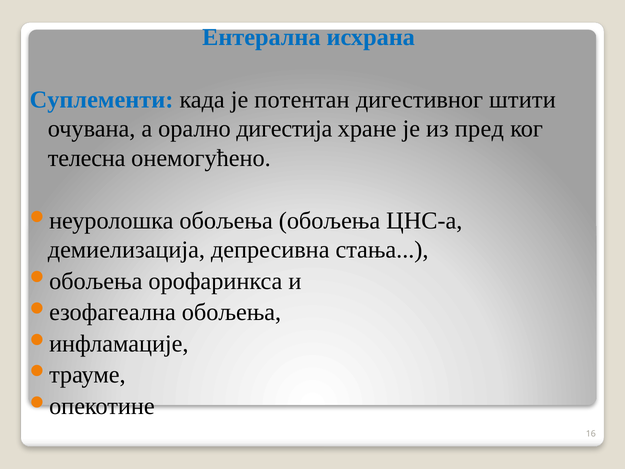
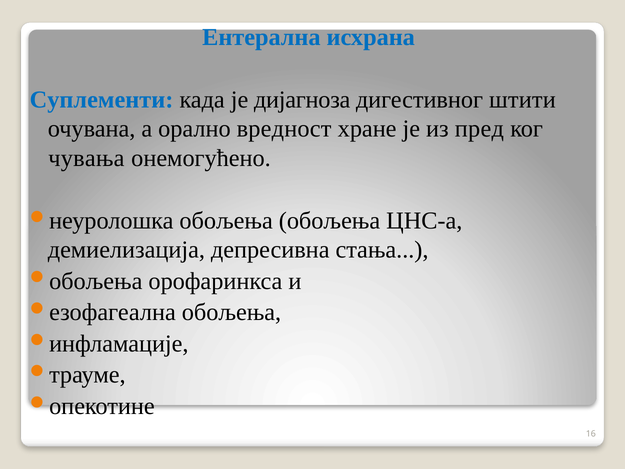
потентан: потентан -> дијагноза
дигестија: дигестија -> вредност
телесна: телесна -> чувања
